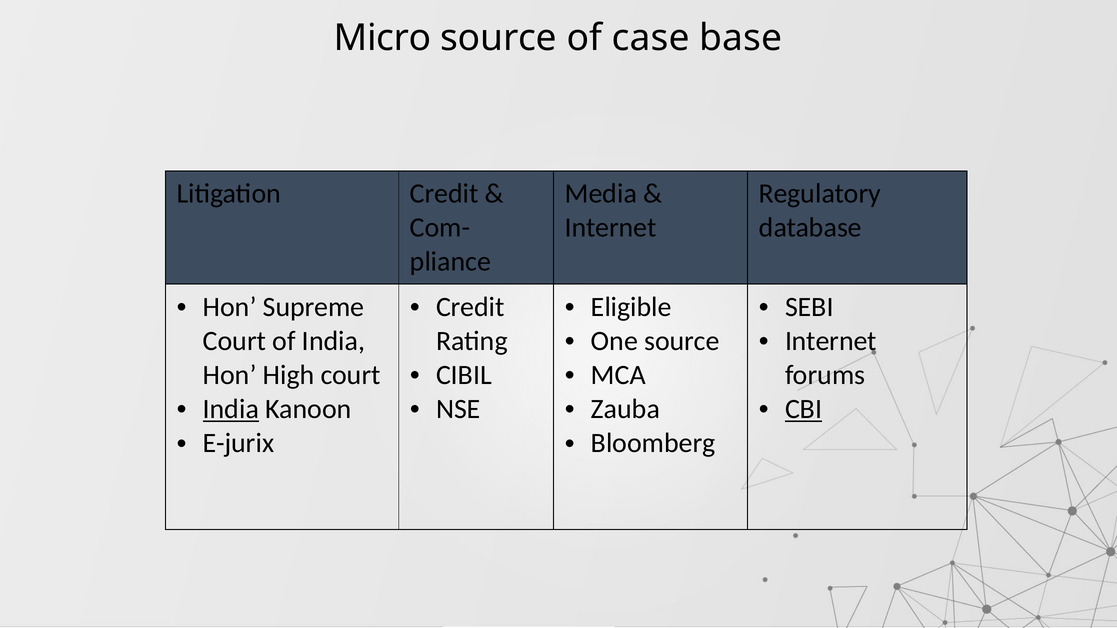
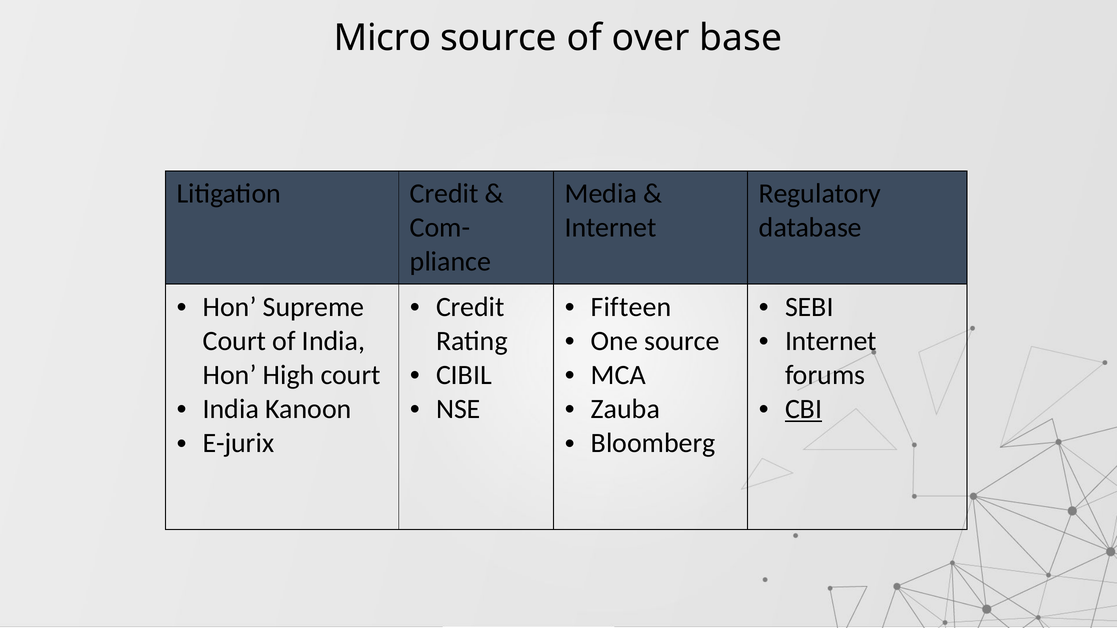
case: case -> over
Eligible: Eligible -> Fifteen
India at (231, 409) underline: present -> none
